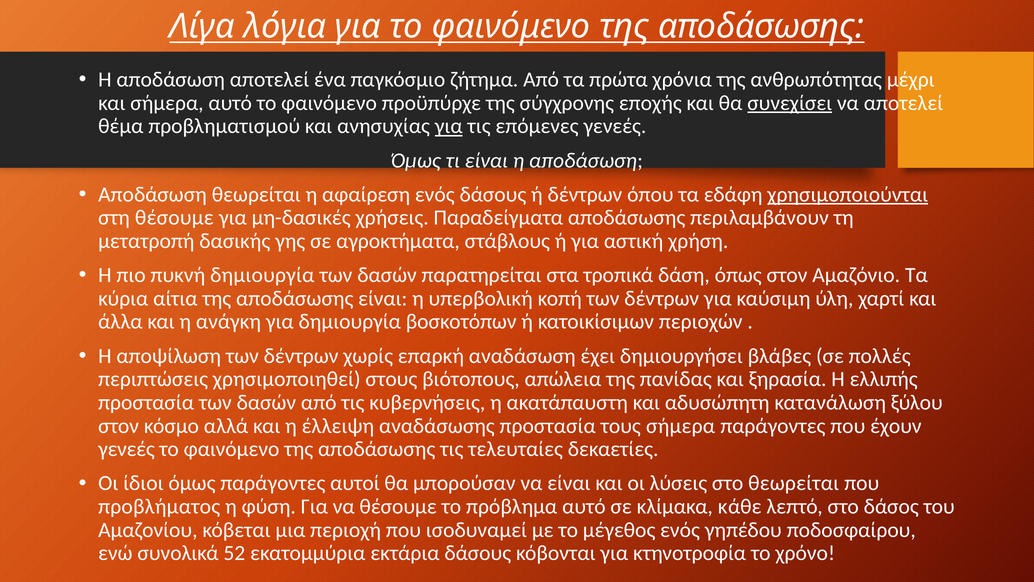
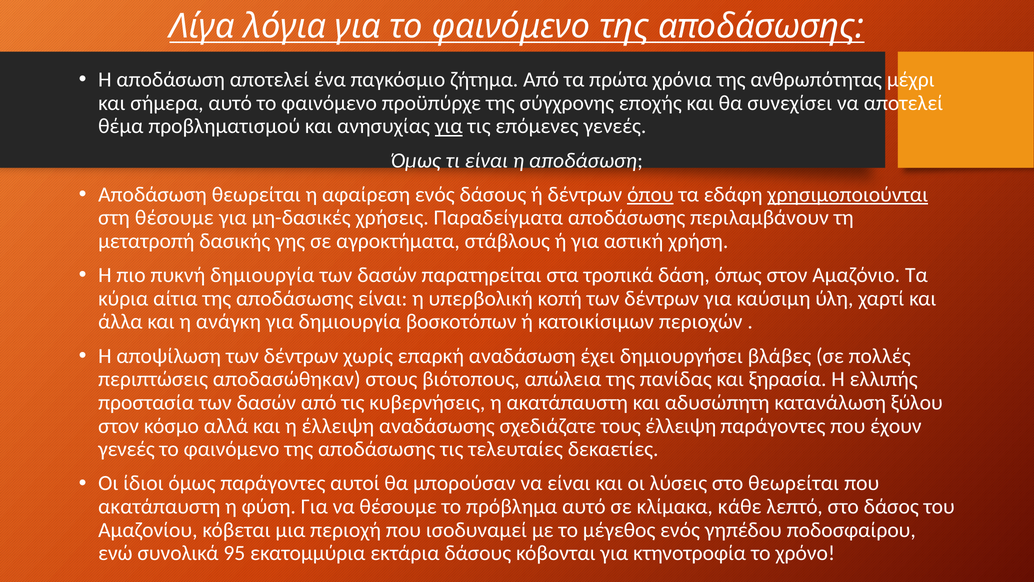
συνεχίσει underline: present -> none
όπου underline: none -> present
χρησιμοποιηθεί: χρησιμοποιηθεί -> αποδασώθηκαν
αναδάσωσης προστασία: προστασία -> σχεδιάζατε
τους σήμερα: σήμερα -> έλλειψη
προβλήματος at (159, 506): προβλήματος -> ακατάπαυστη
52: 52 -> 95
